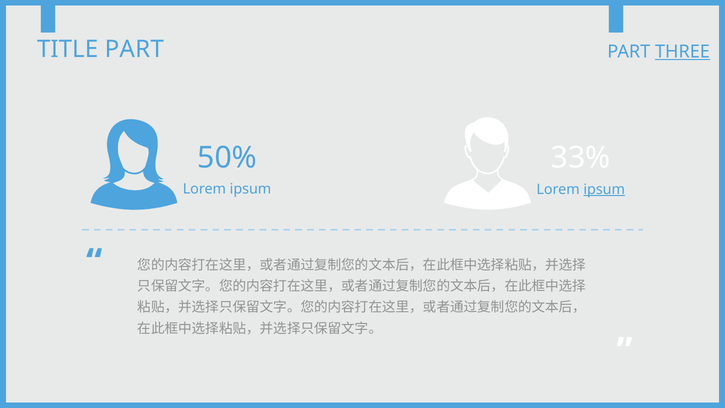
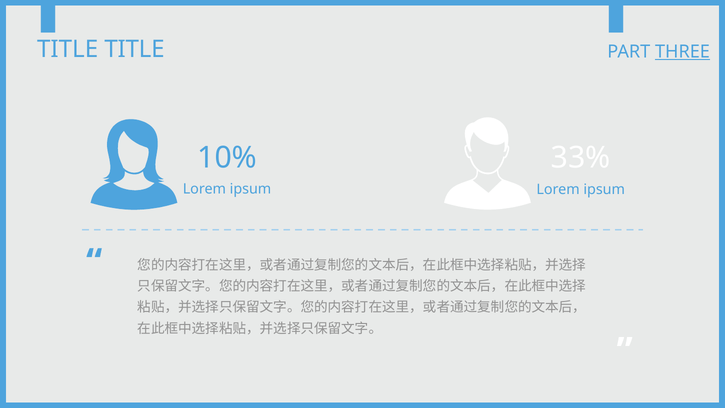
TITLE PART: PART -> TITLE
50%: 50% -> 10%
ipsum at (604, 189) underline: present -> none
